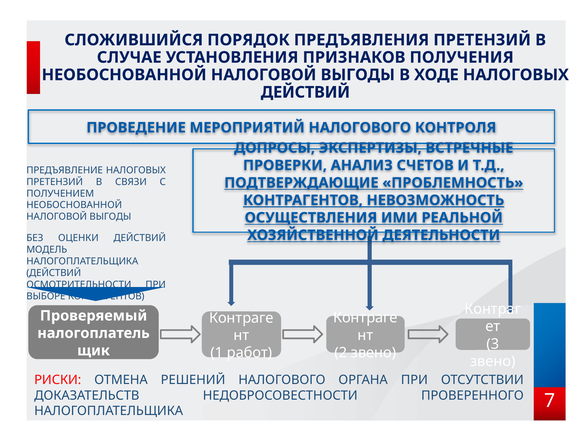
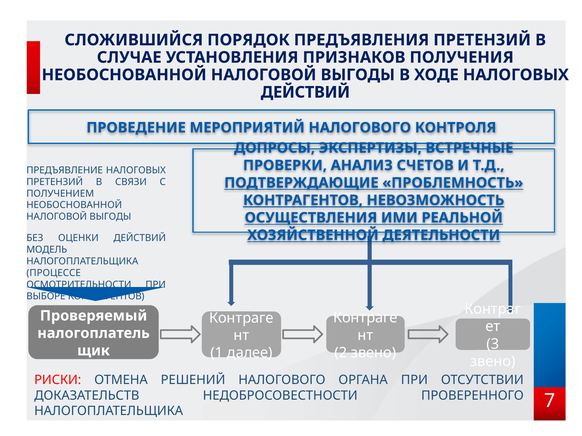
ДЕЙСТВИЙ at (54, 273): ДЕЙСТВИЙ -> ПРОЦЕССЕ
работ: работ -> далее
